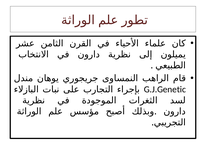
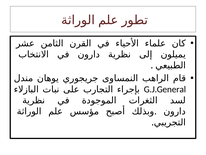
G.J.Genetic: G.J.Genetic -> G.J.General
